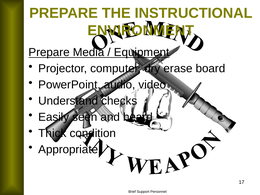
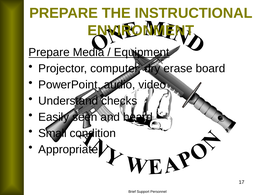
Thick: Thick -> Small
